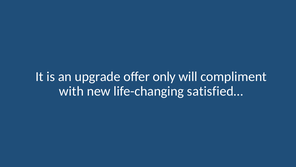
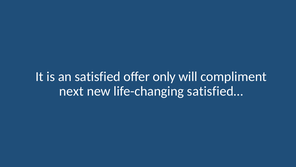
upgrade: upgrade -> satisfied
with: with -> next
